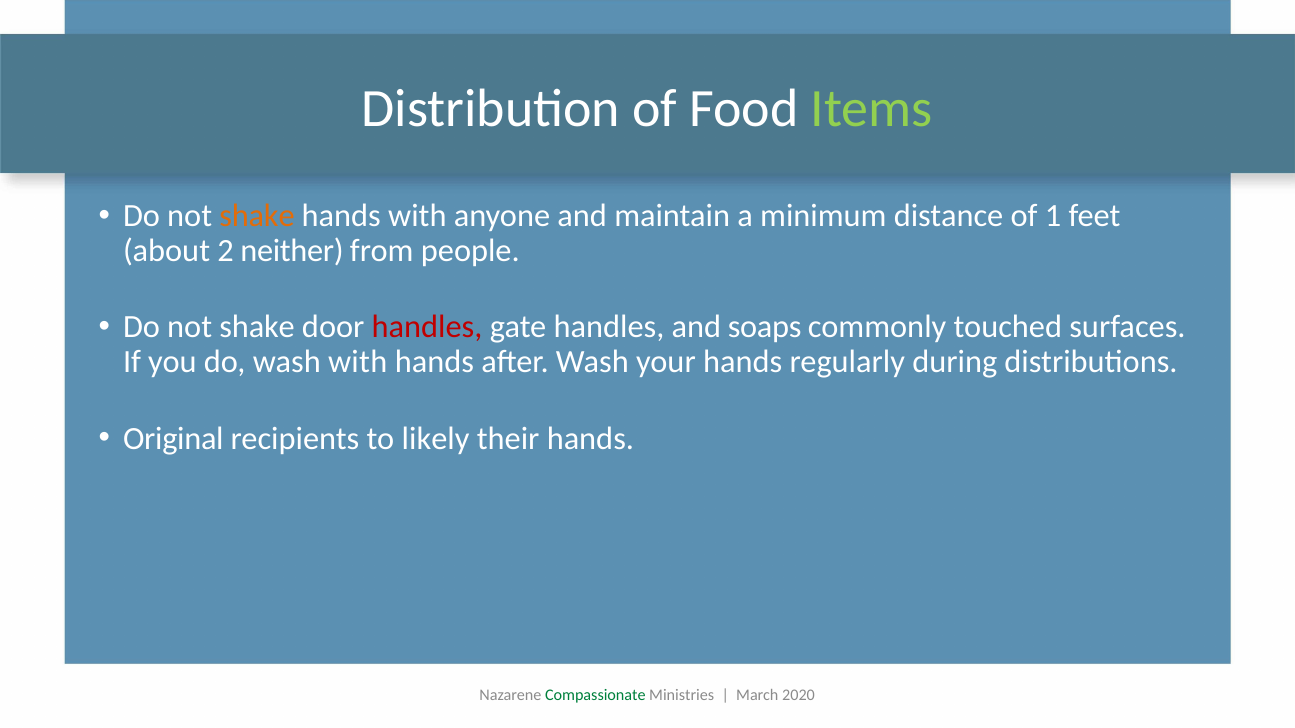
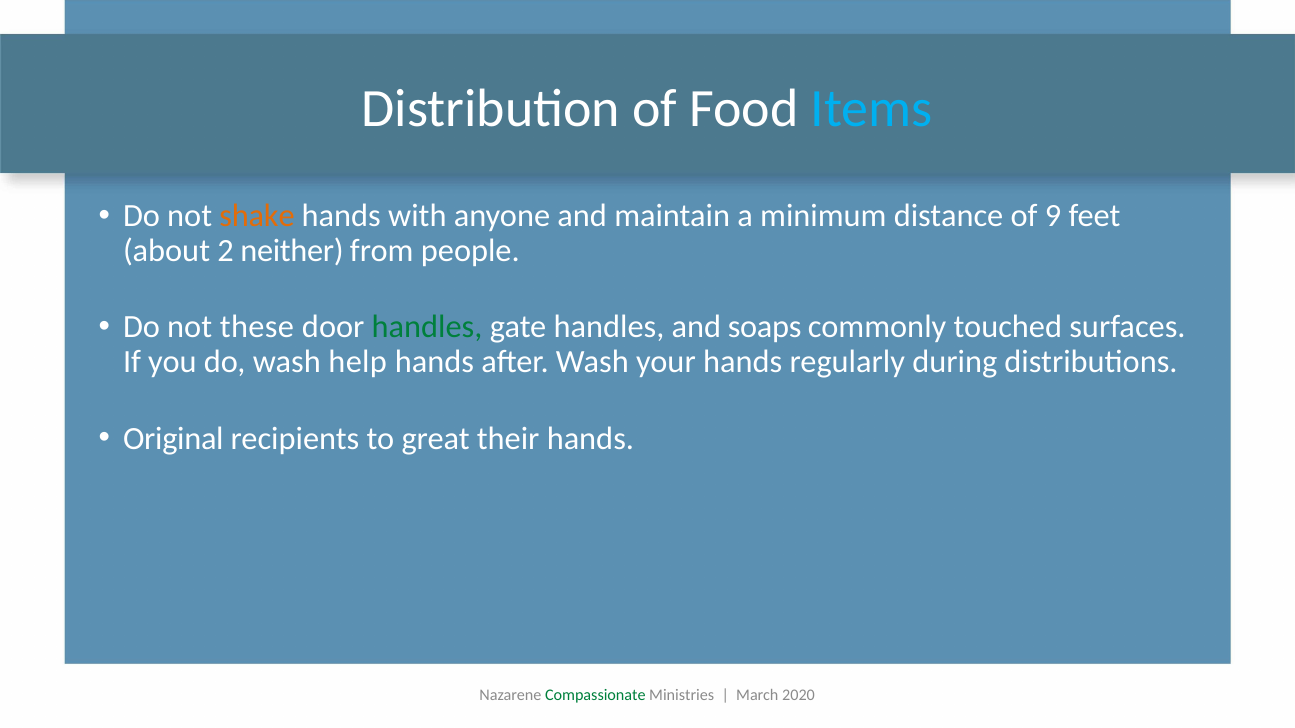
Items colour: light green -> light blue
1: 1 -> 9
shake at (257, 327): shake -> these
handles at (427, 327) colour: red -> green
wash with: with -> help
likely: likely -> great
